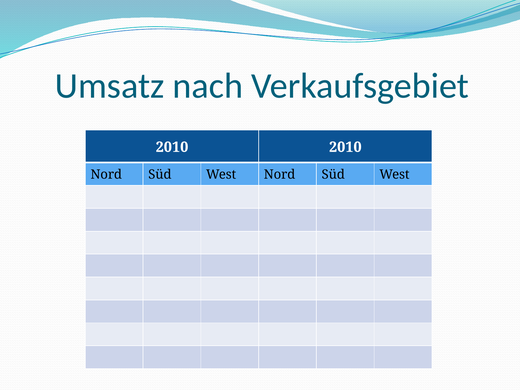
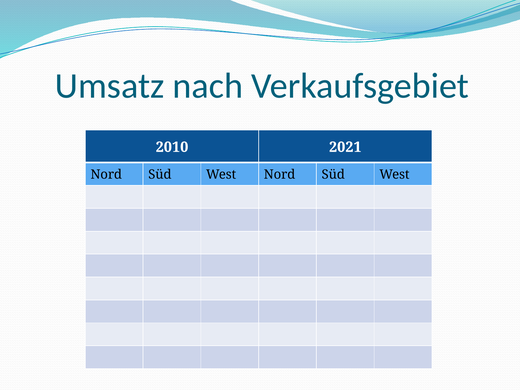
2010 2010: 2010 -> 2021
